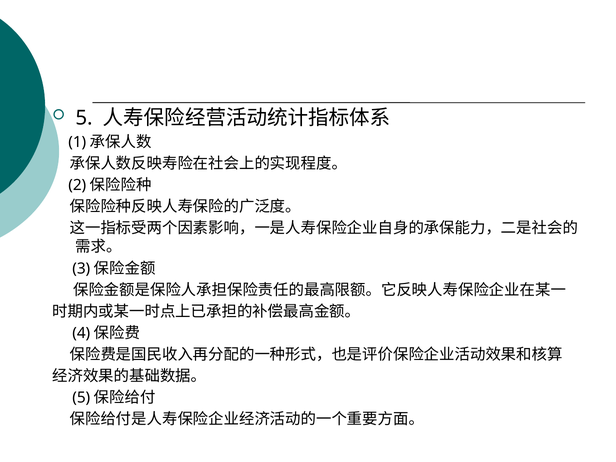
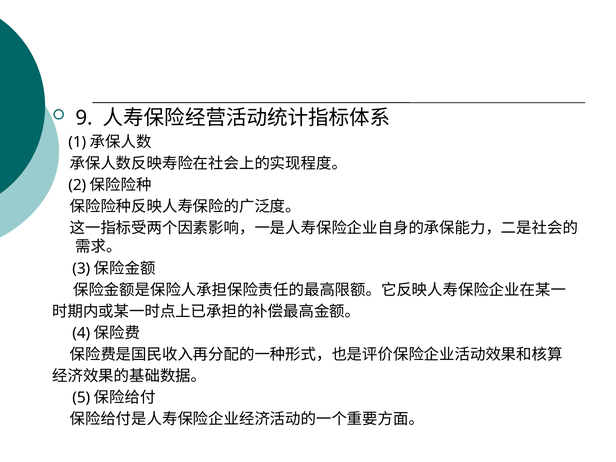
5: 5 -> 9
